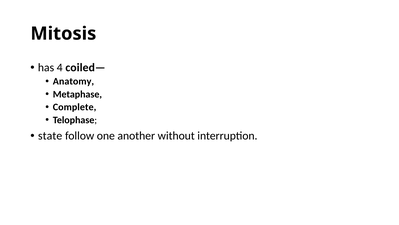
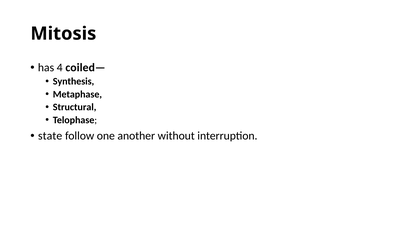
Anatomy: Anatomy -> Synthesis
Complete: Complete -> Structural
